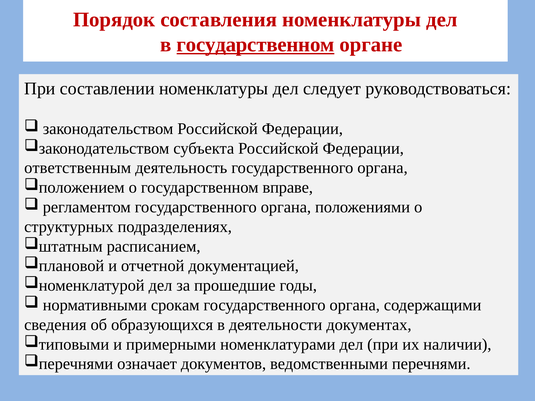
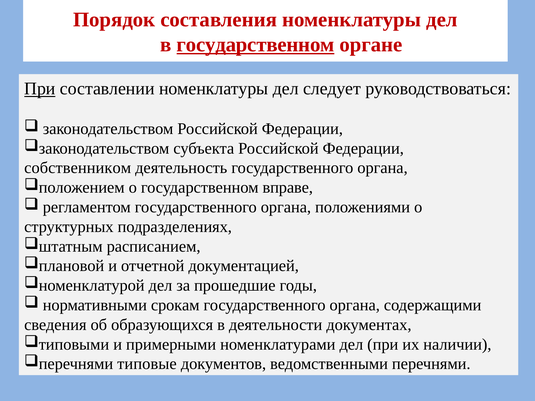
При at (40, 89) underline: none -> present
ответственным: ответственным -> собственником
означает: означает -> типовые
